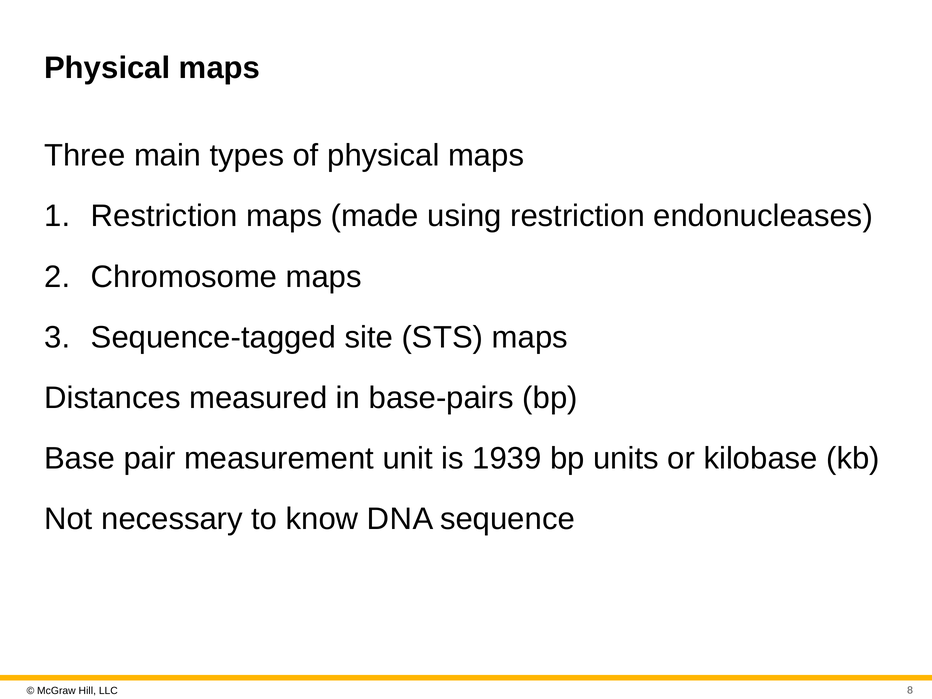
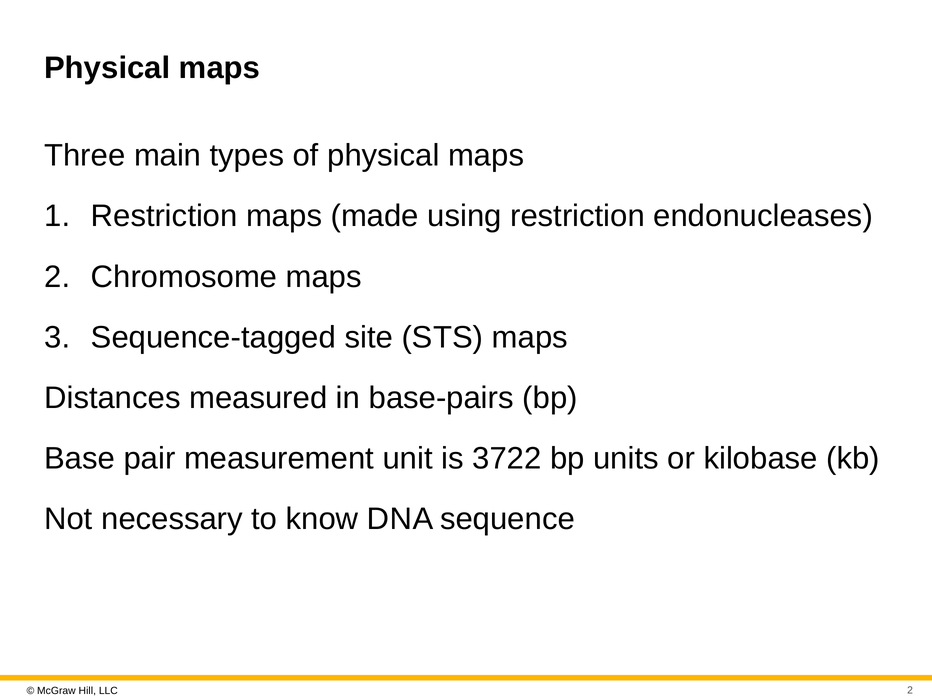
1939: 1939 -> 3722
8 at (910, 690): 8 -> 2
